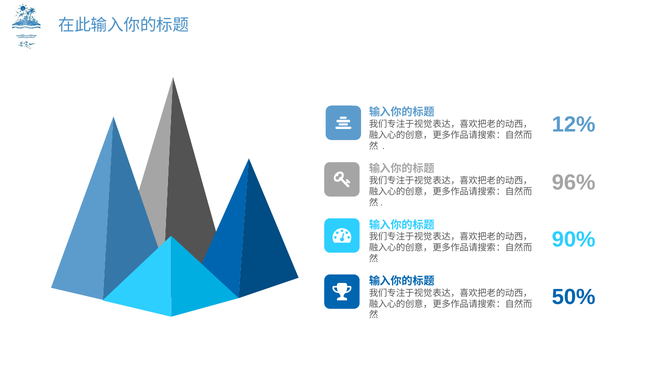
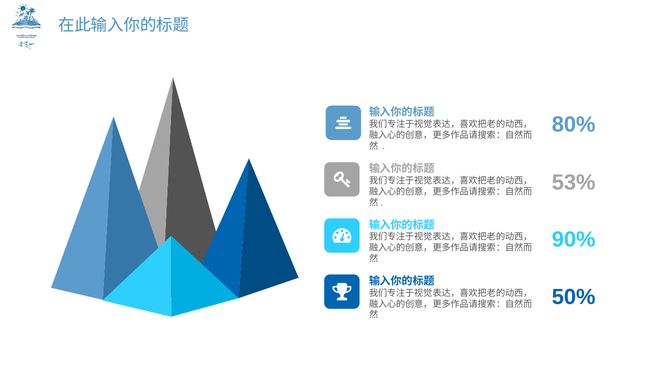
12%: 12% -> 80%
96%: 96% -> 53%
